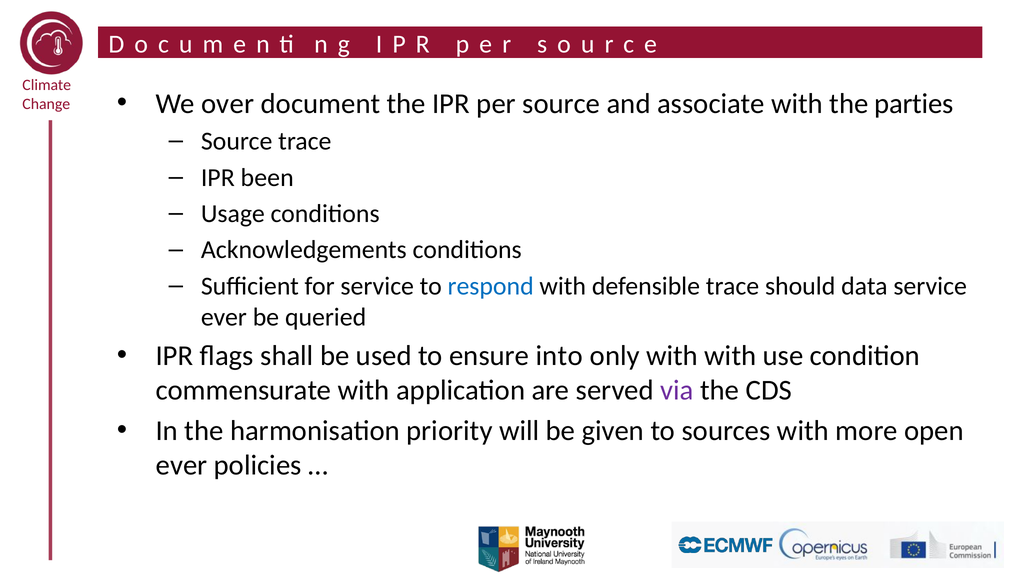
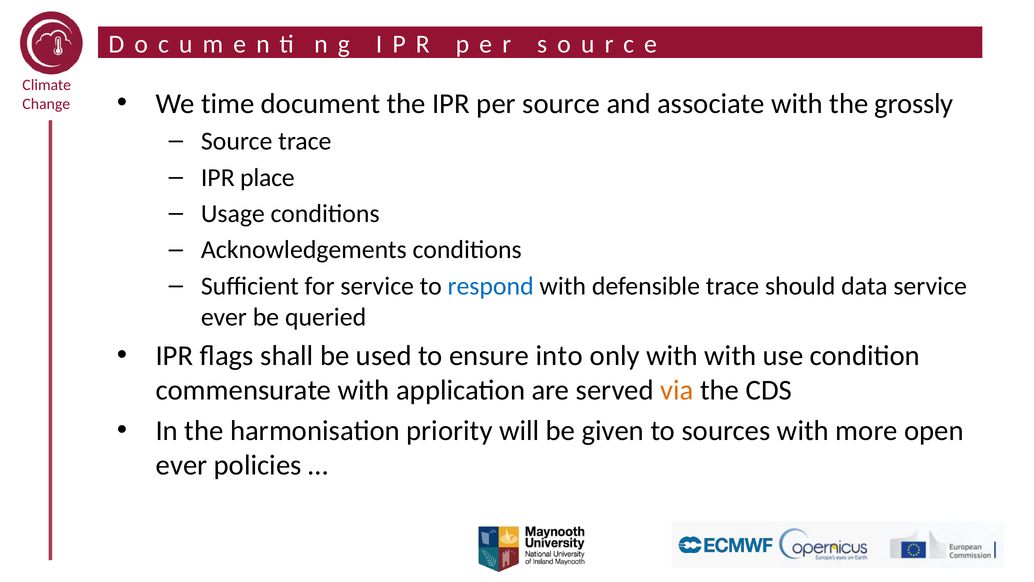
over: over -> time
parties: parties -> grossly
been: been -> place
via colour: purple -> orange
